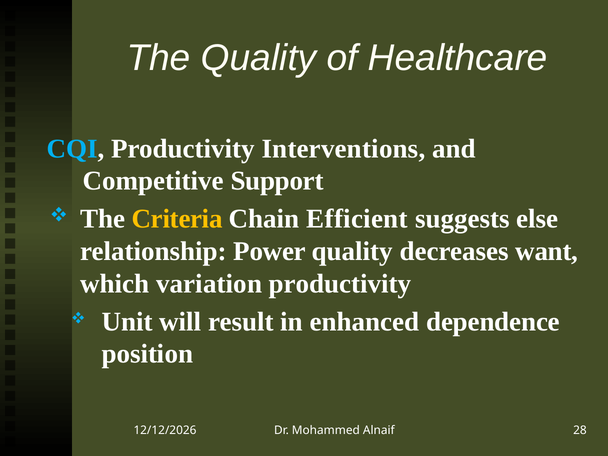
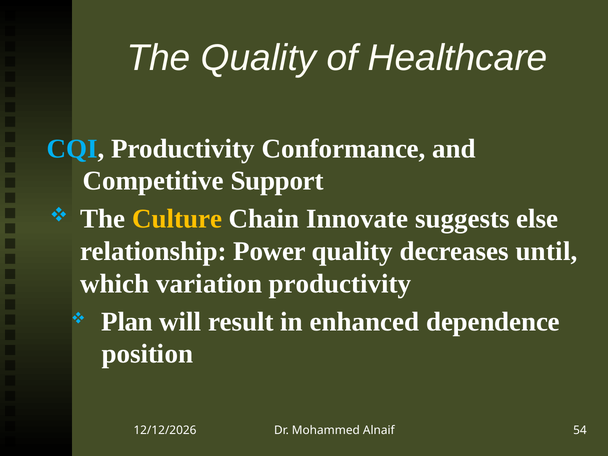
Interventions: Interventions -> Conformance
Criteria: Criteria -> Culture
Efficient: Efficient -> Innovate
want: want -> until
Unit: Unit -> Plan
28: 28 -> 54
